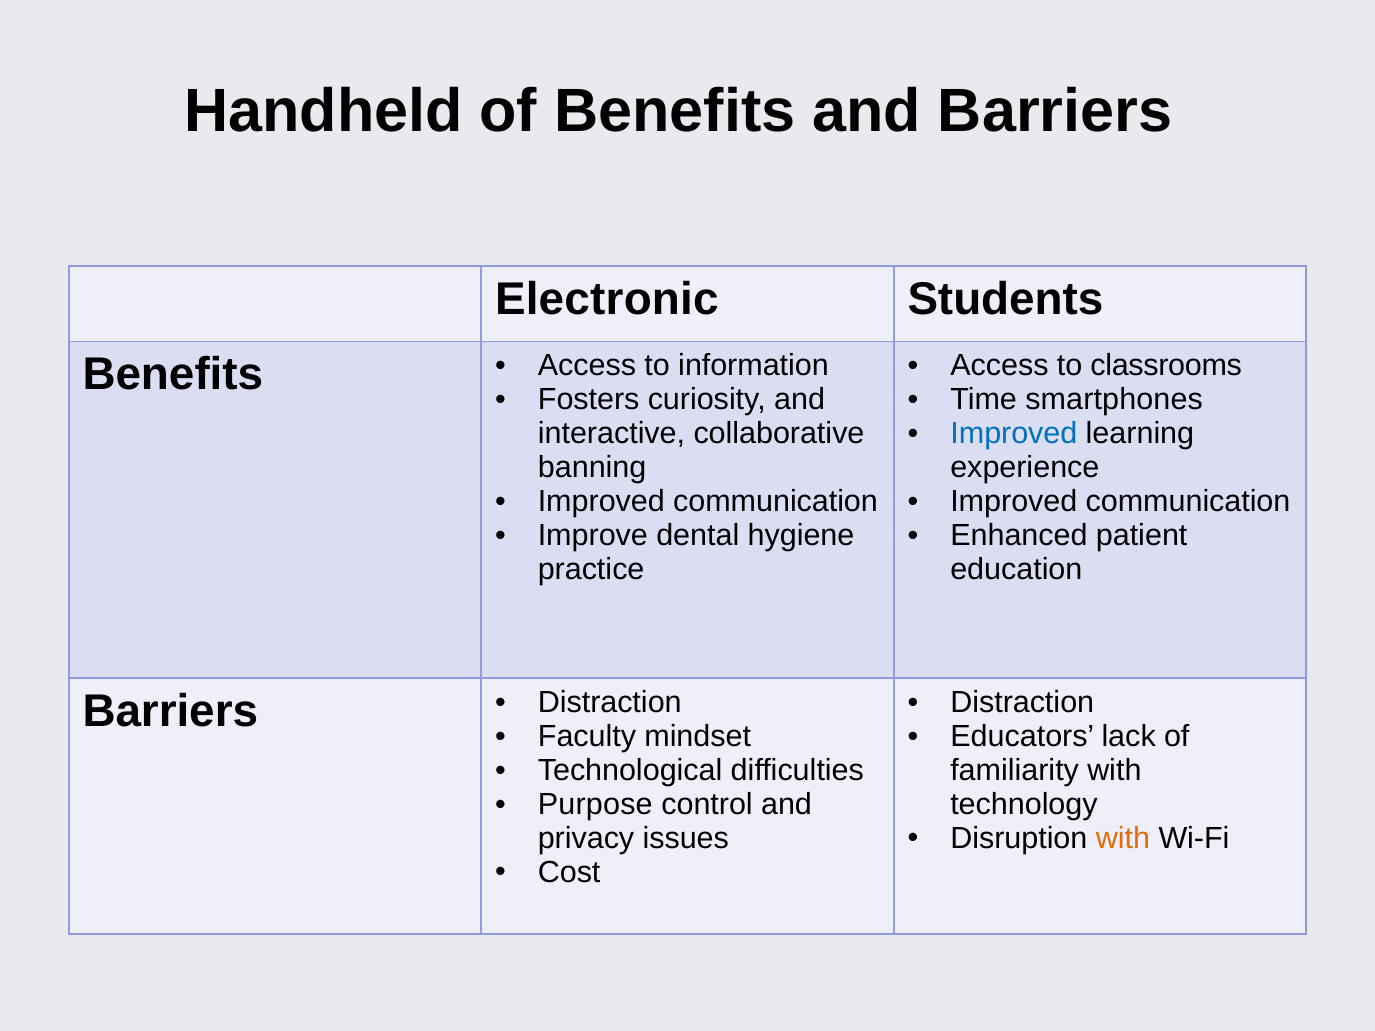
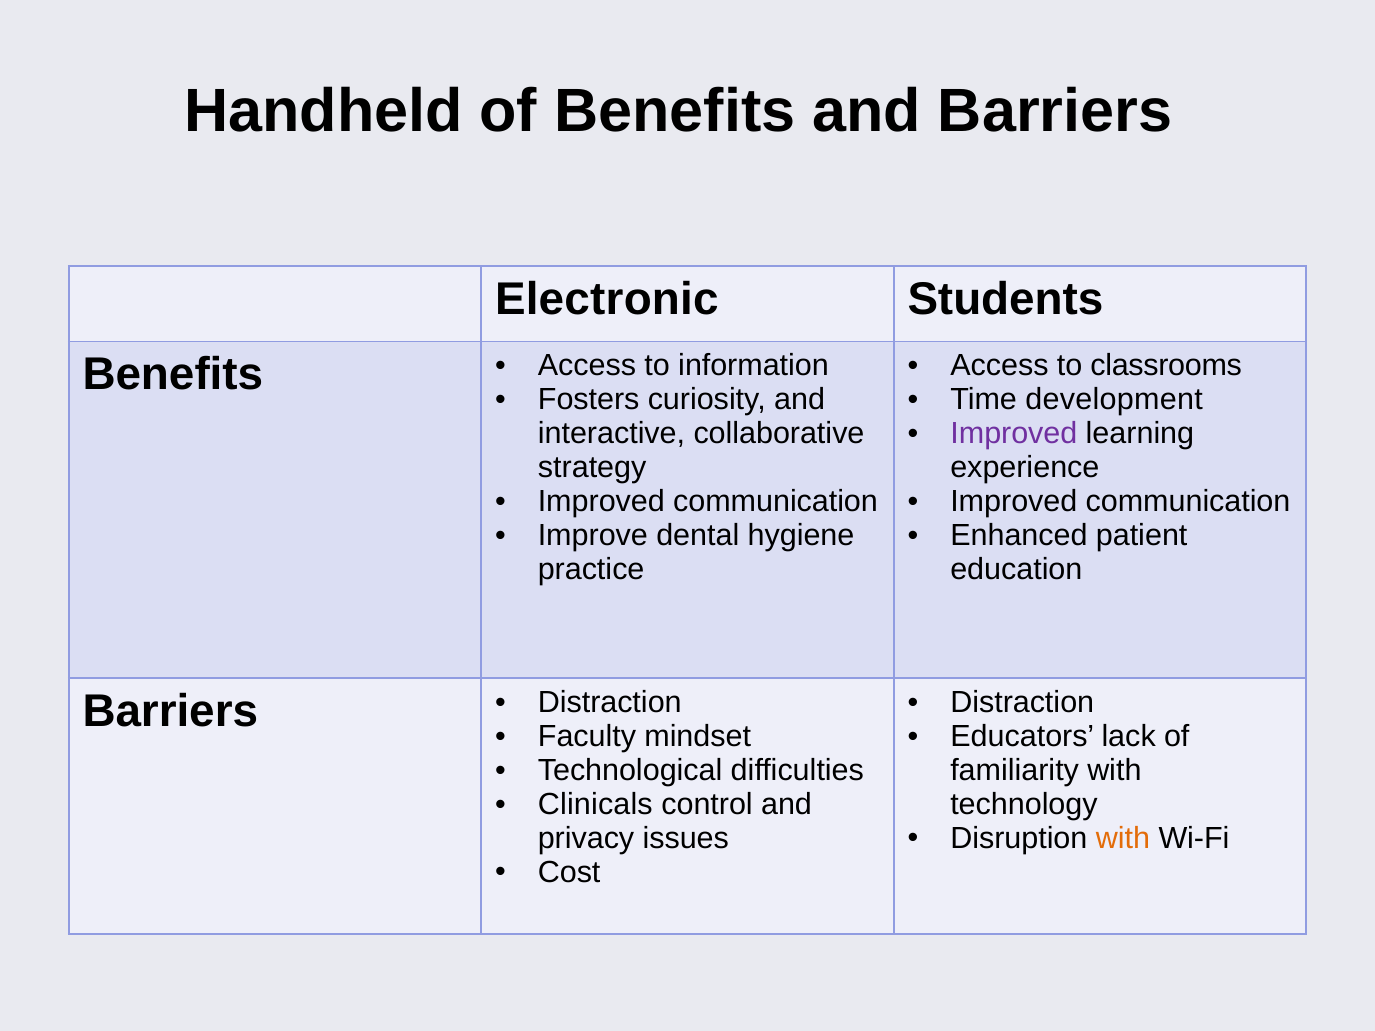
smartphones: smartphones -> development
Improved at (1014, 434) colour: blue -> purple
banning: banning -> strategy
Purpose: Purpose -> Clinicals
